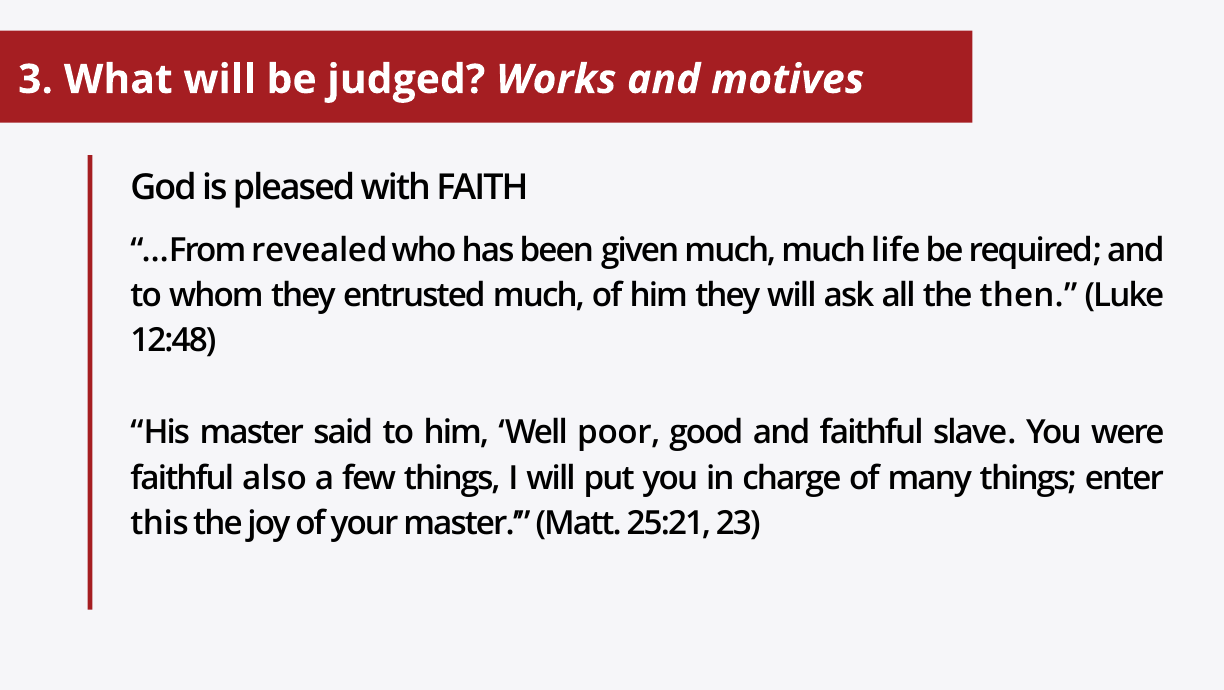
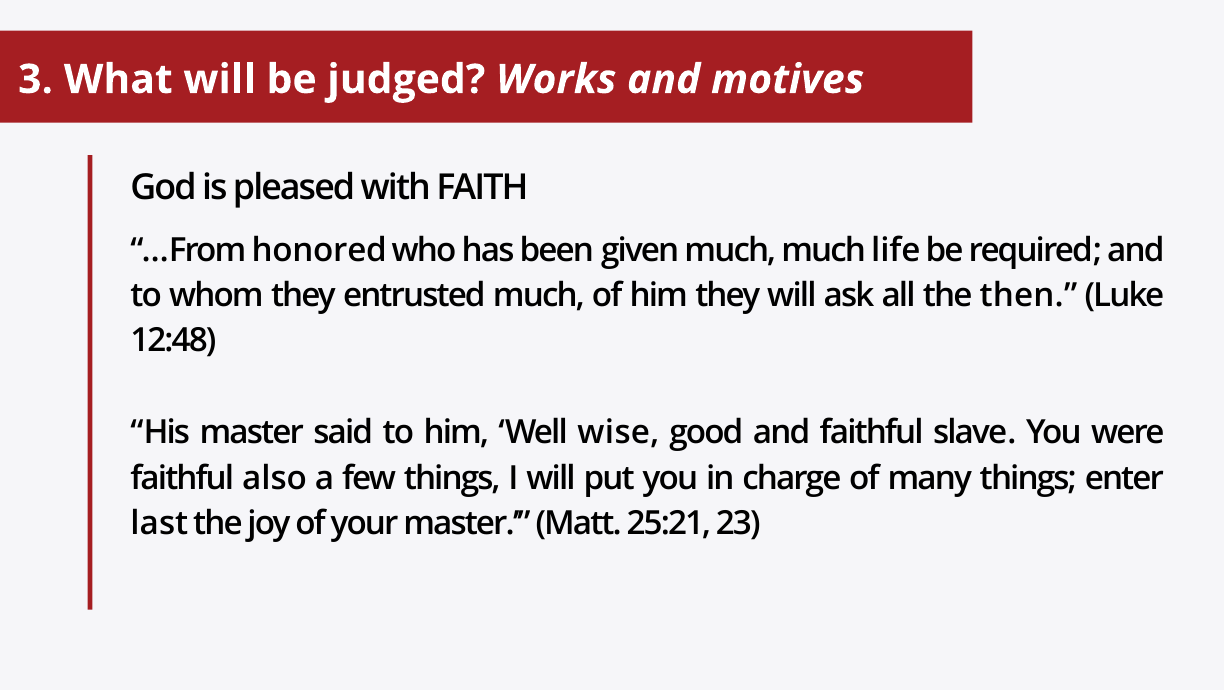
revealed: revealed -> honored
poor: poor -> wise
this: this -> last
